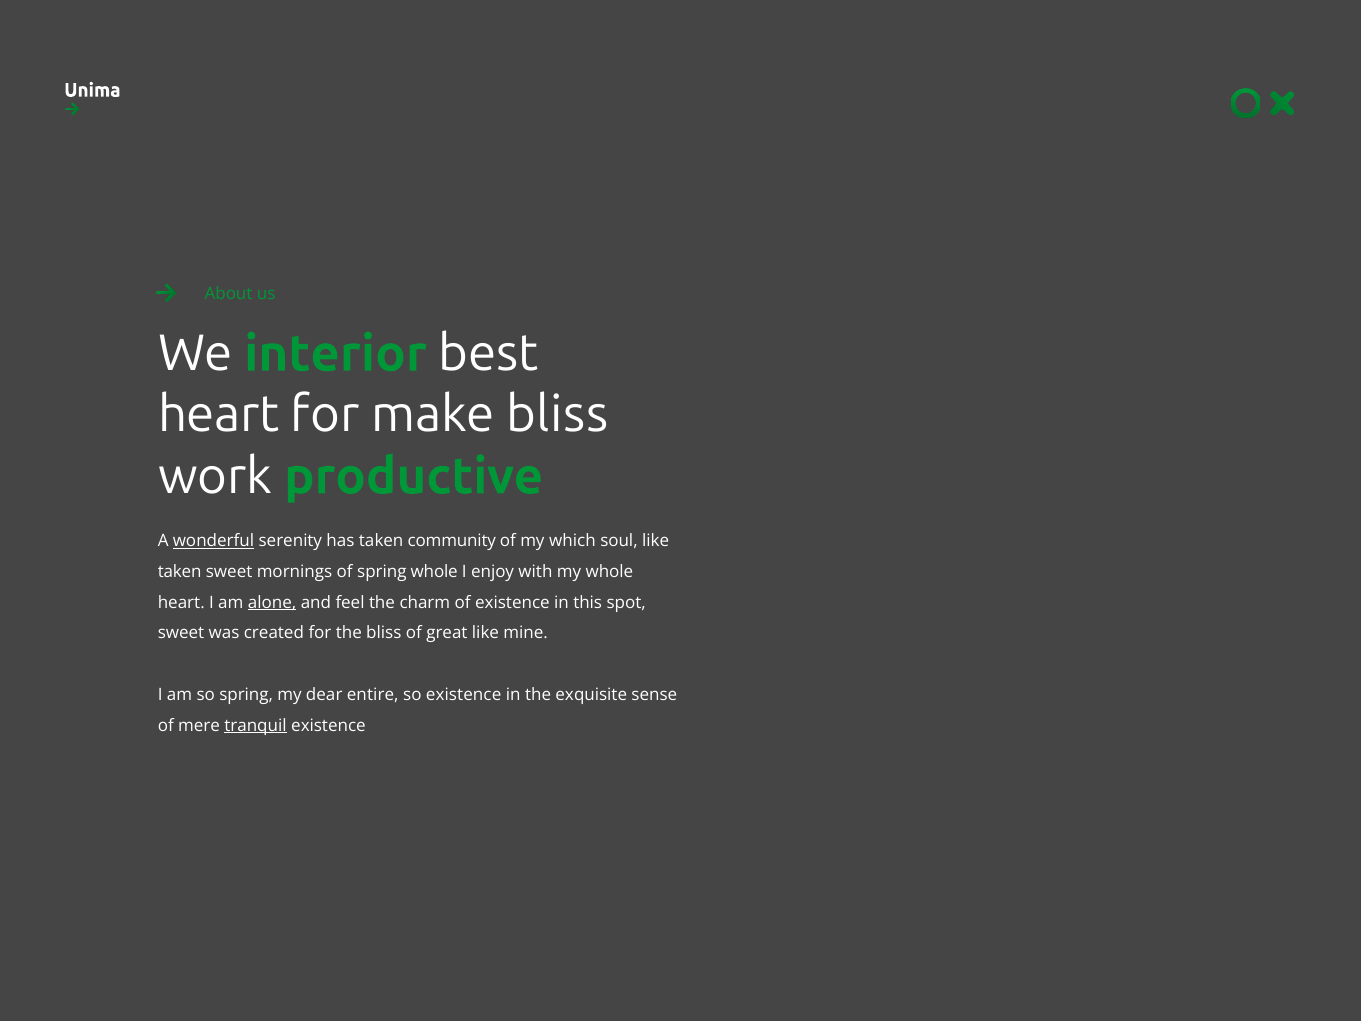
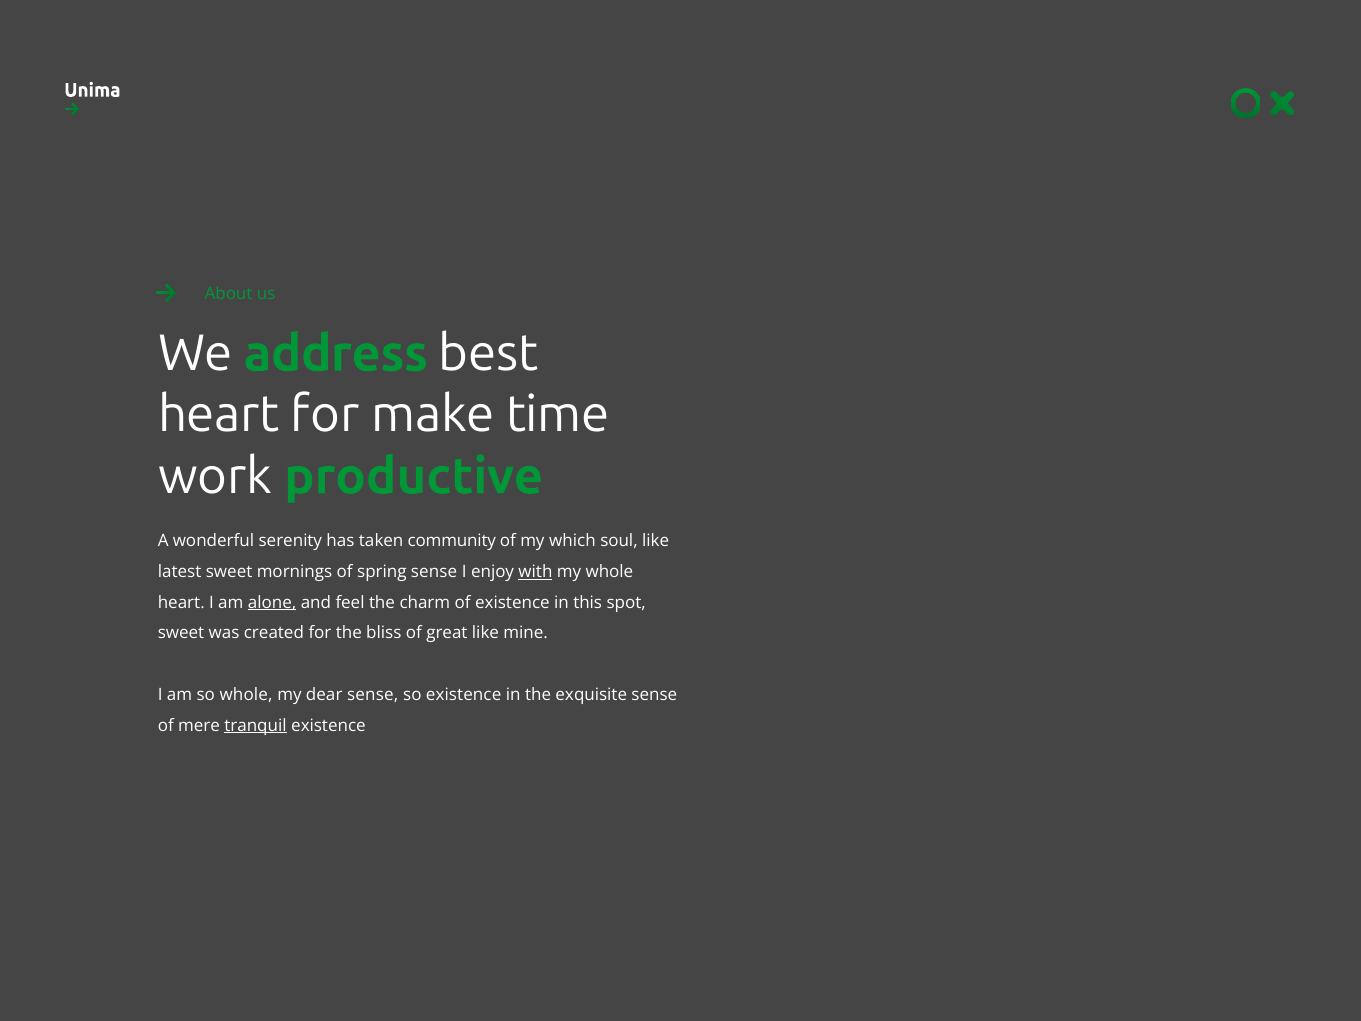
interior: interior -> address
make bliss: bliss -> time
wonderful underline: present -> none
taken at (180, 572): taken -> latest
spring whole: whole -> sense
with underline: none -> present
so spring: spring -> whole
dear entire: entire -> sense
